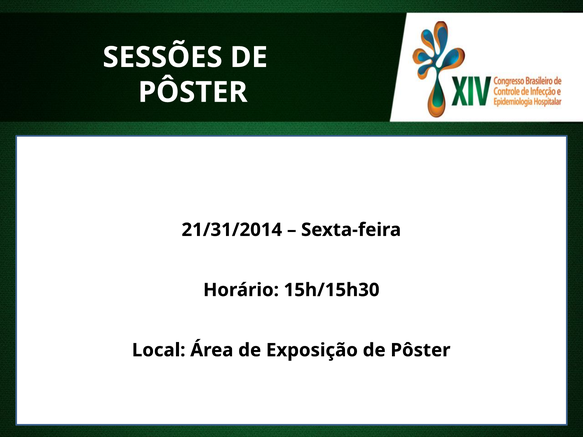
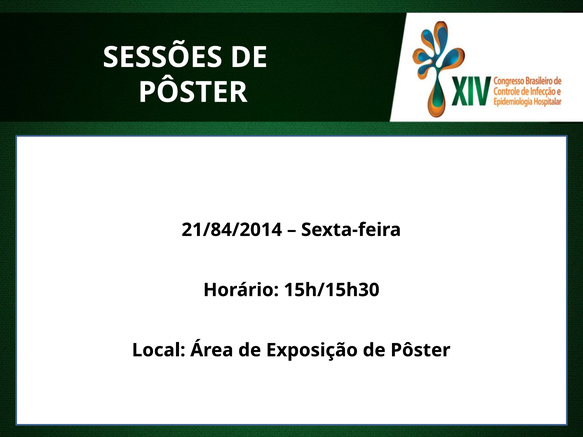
21/31/2014: 21/31/2014 -> 21/84/2014
